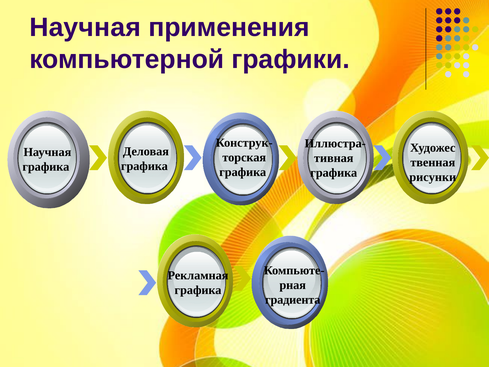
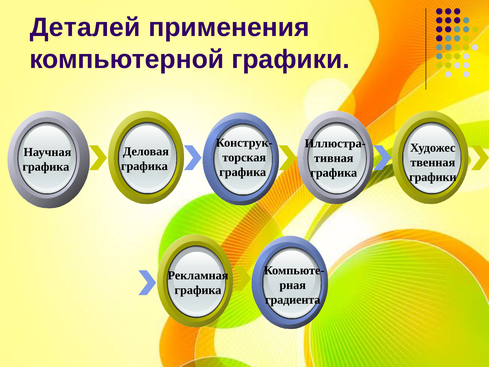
Научная at (85, 28): Научная -> Деталей
рисунки at (433, 177): рисунки -> графики
